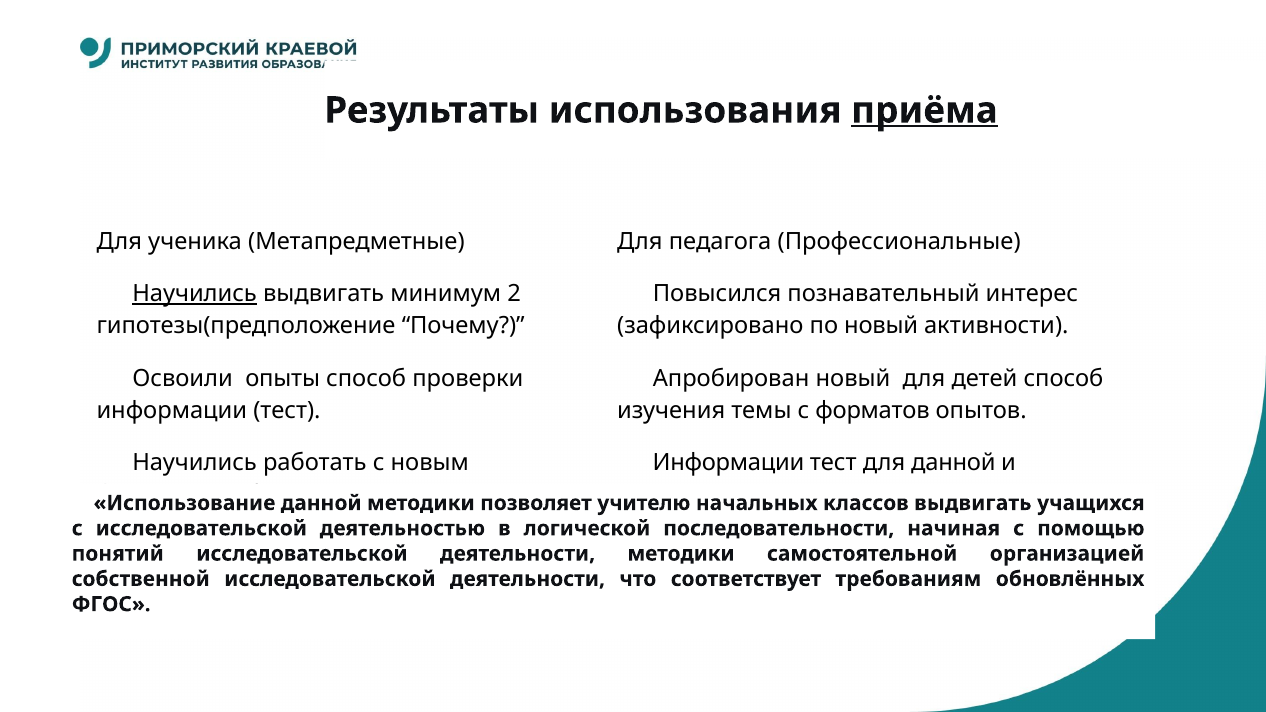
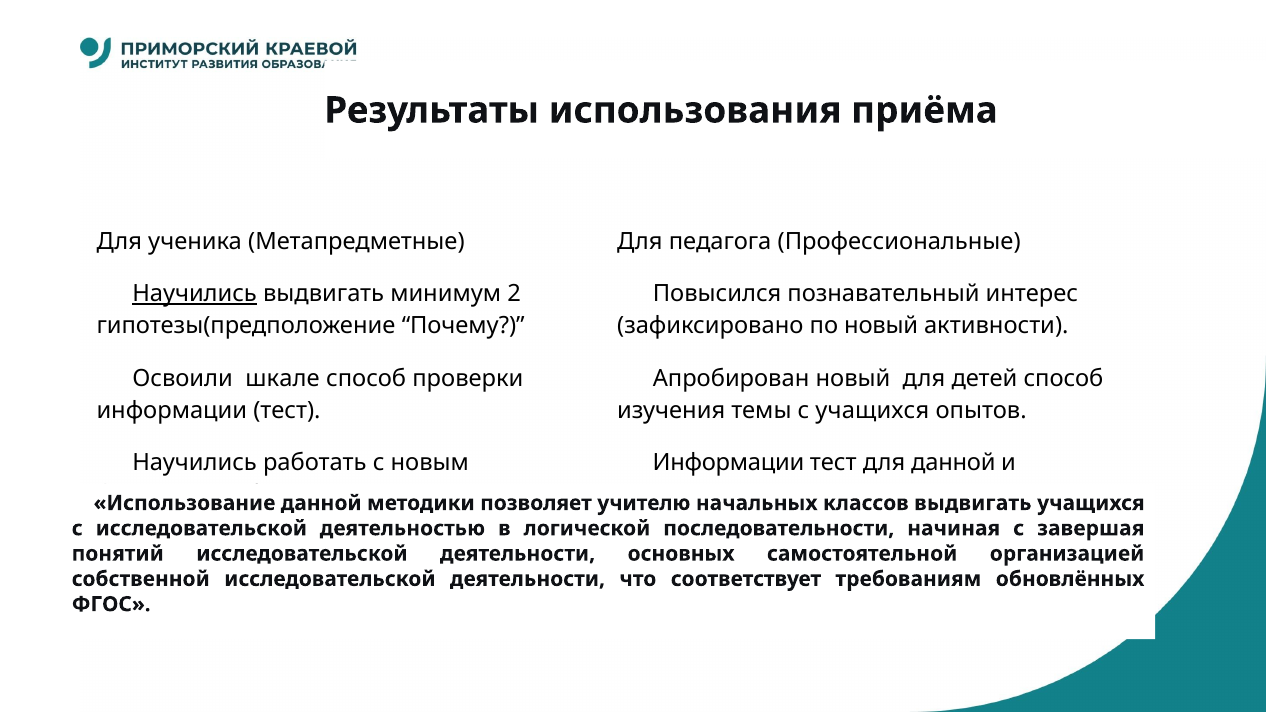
приёма underline: present -> none
Освоили опыты: опыты -> шкале
с форматов: форматов -> учащихся
помощью: помощью -> завершая
деятельности методики: методики -> основных
